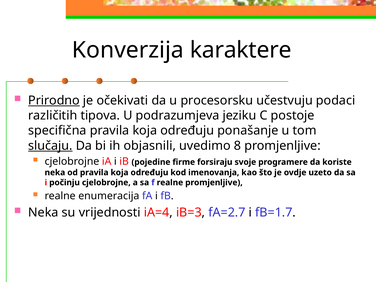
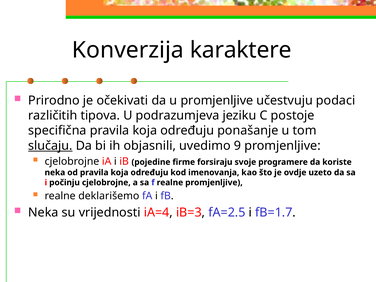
Prirodno underline: present -> none
u procesorsku: procesorsku -> promjenljive
8: 8 -> 9
enumeracija: enumeracija -> deklarišemo
fA=2.7: fA=2.7 -> fA=2.5
